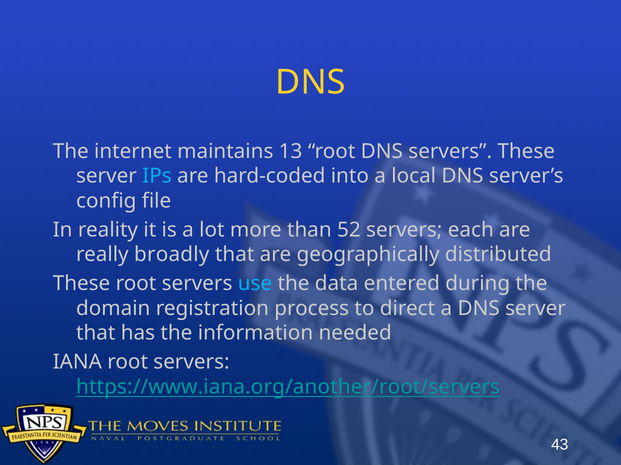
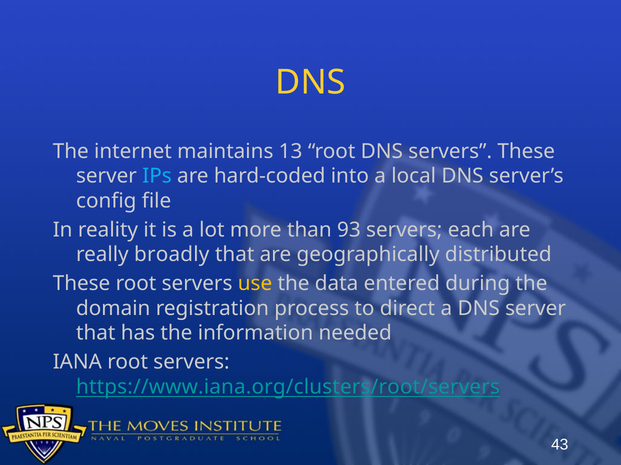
52: 52 -> 93
use colour: light blue -> yellow
https://www.iana.org/another/root/servers: https://www.iana.org/another/root/servers -> https://www.iana.org/clusters/root/servers
